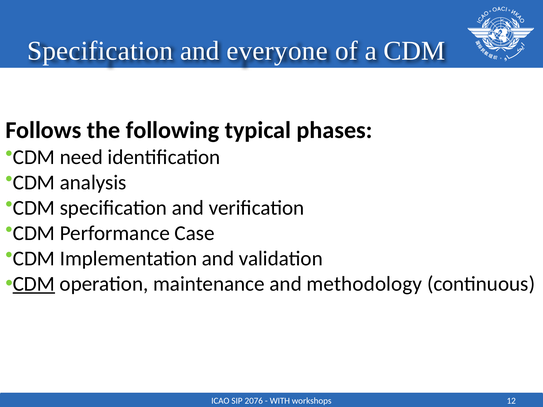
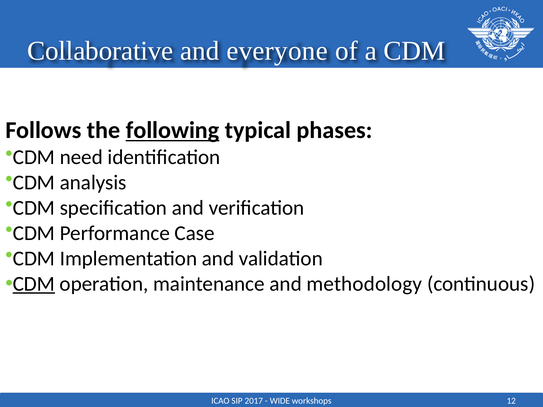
Specification at (100, 51): Specification -> Collaborative
following underline: none -> present
2076: 2076 -> 2017
WITH: WITH -> WIDE
